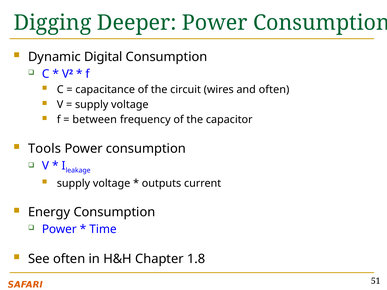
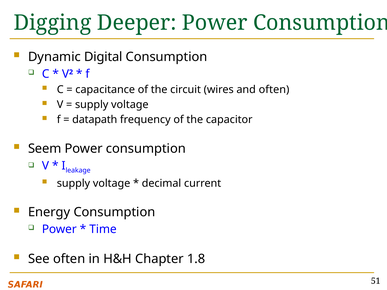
between: between -> datapath
Tools: Tools -> Seem
outputs: outputs -> decimal
